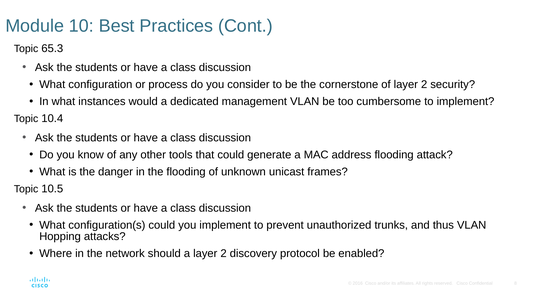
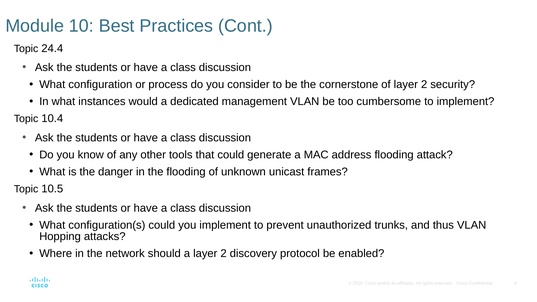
65.3: 65.3 -> 24.4
